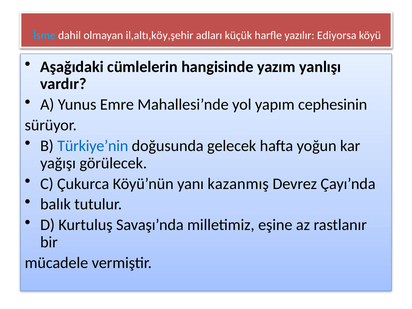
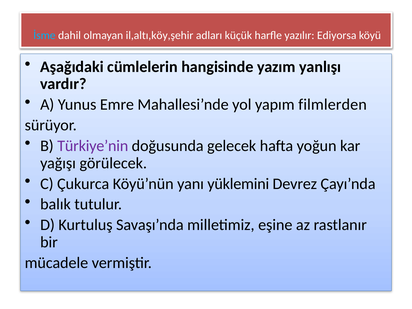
cephesinin: cephesinin -> filmlerden
Türkiye’nin colour: blue -> purple
kazanmış: kazanmış -> yüklemini
